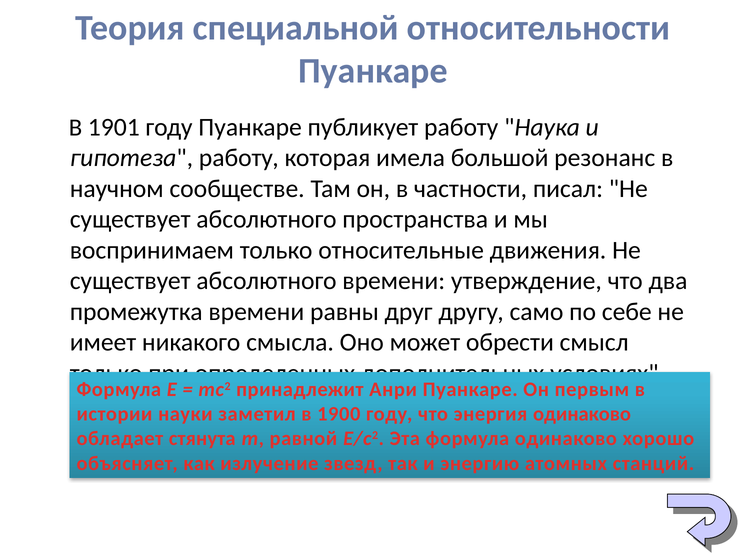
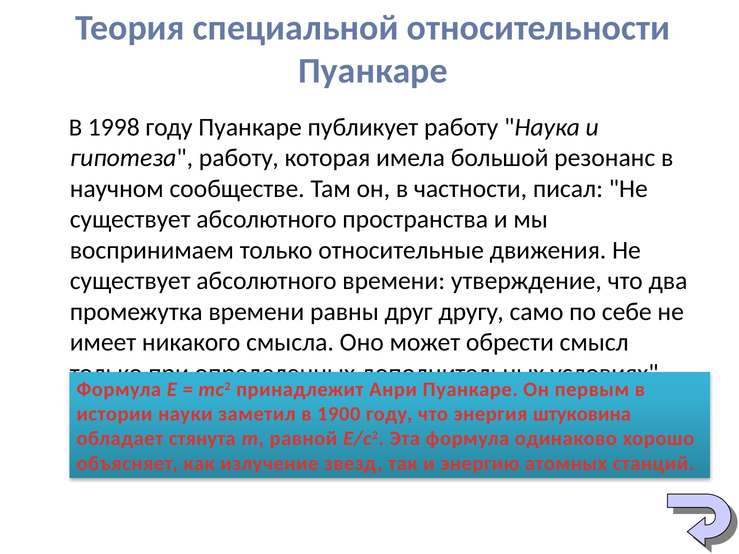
1901: 1901 -> 1998
энергия одинаково: одинаково -> штуковина
